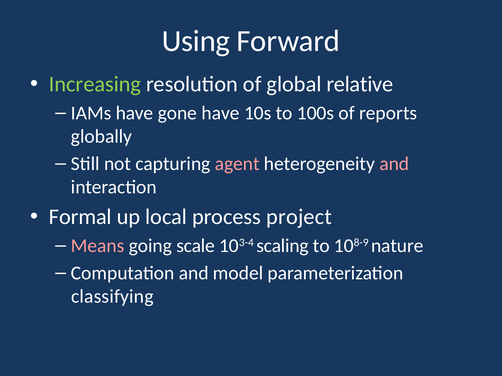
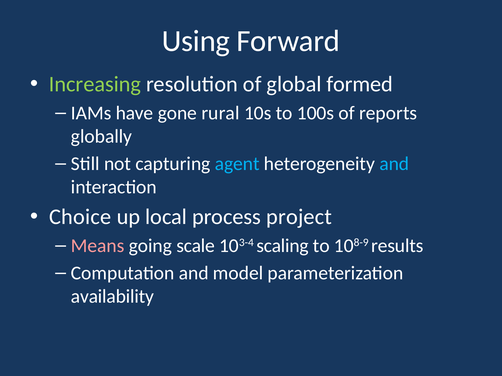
relative: relative -> formed
gone have: have -> rural
agent colour: pink -> light blue
and at (394, 164) colour: pink -> light blue
Formal: Formal -> Choice
nature: nature -> results
classifying: classifying -> availability
